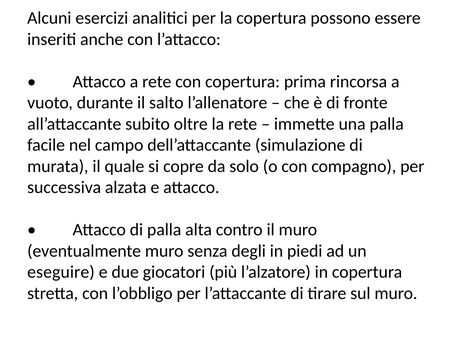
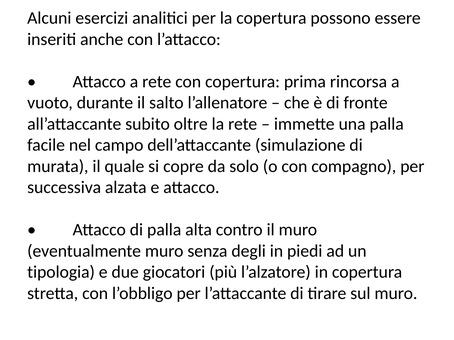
eseguire: eseguire -> tipologia
